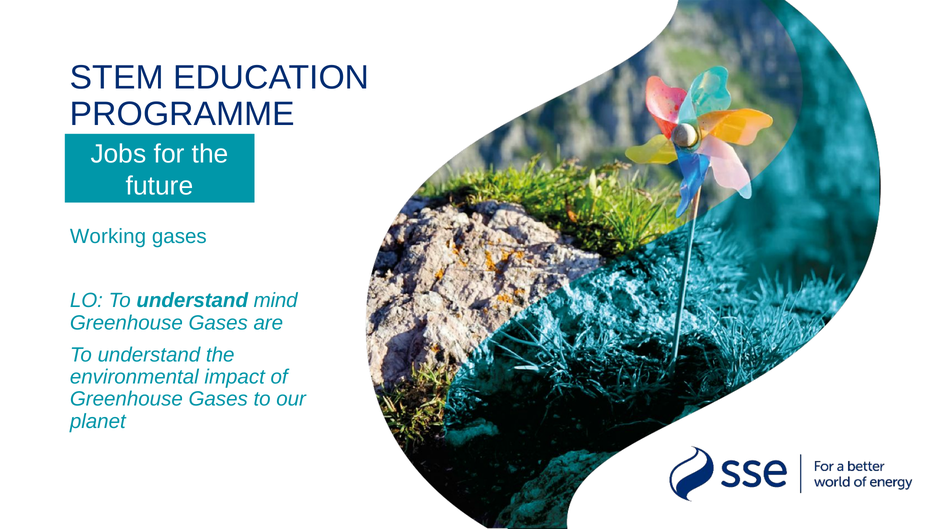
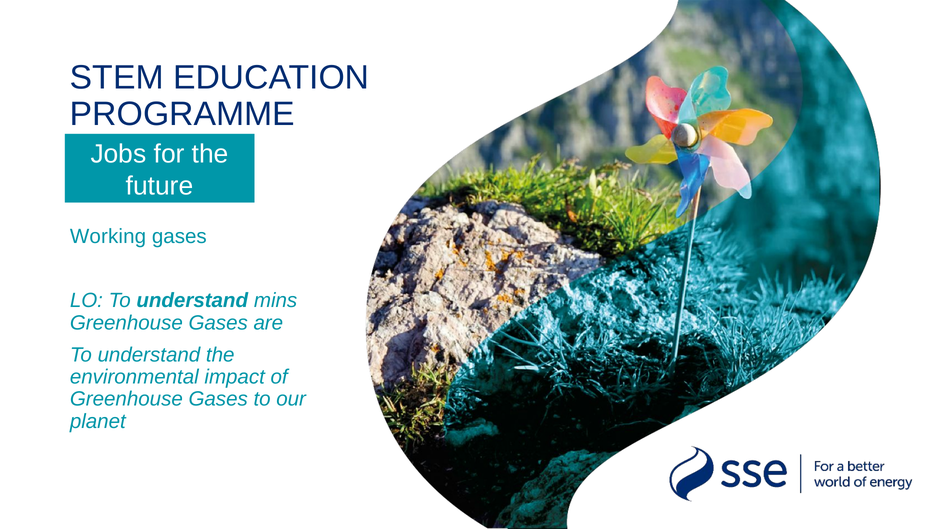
mind: mind -> mins
